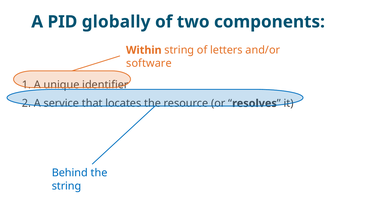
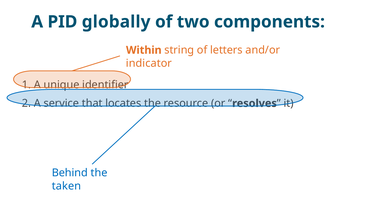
software: software -> indicator
string at (67, 186): string -> taken
